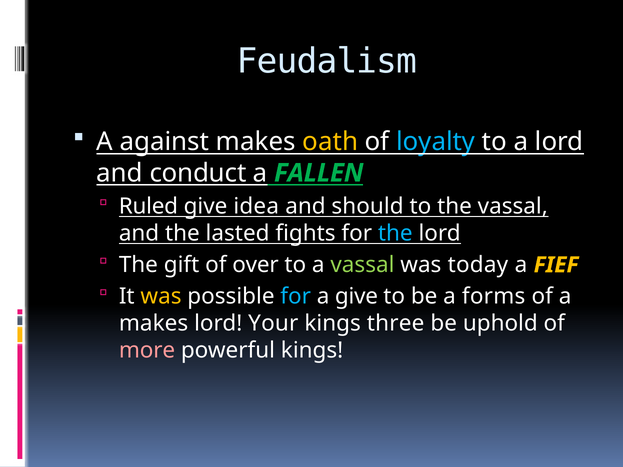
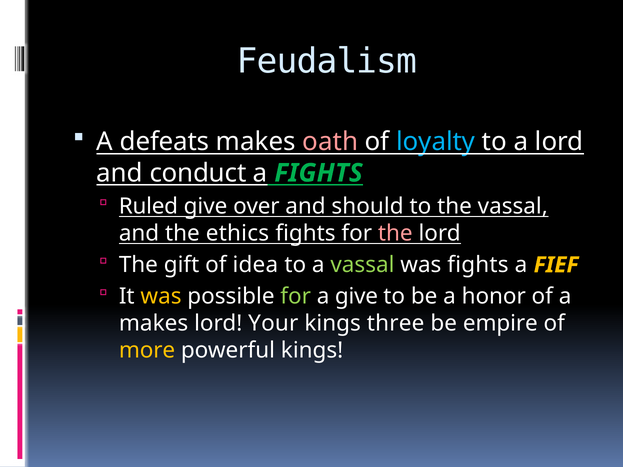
against: against -> defeats
oath colour: yellow -> pink
a FALLEN: FALLEN -> FIGHTS
idea: idea -> over
lasted: lasted -> ethics
the at (395, 234) colour: light blue -> pink
over: over -> idea
was today: today -> fights
for at (296, 297) colour: light blue -> light green
forms: forms -> honor
uphold: uphold -> empire
more colour: pink -> yellow
